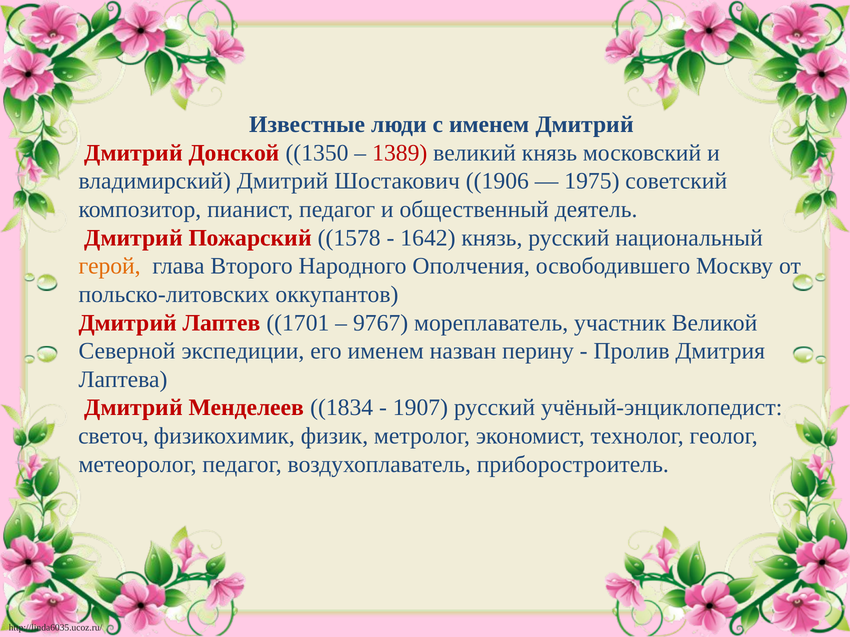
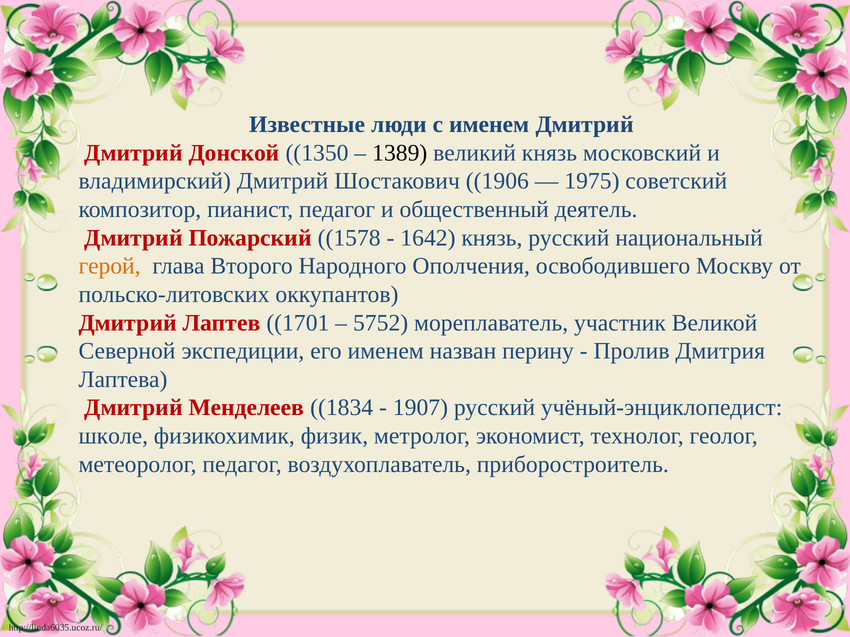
1389 colour: red -> black
9767: 9767 -> 5752
светоч: светоч -> школе
